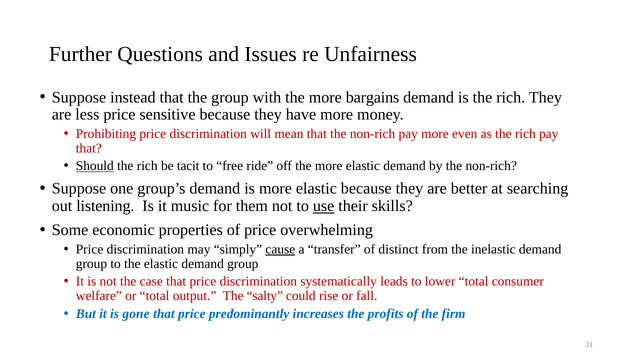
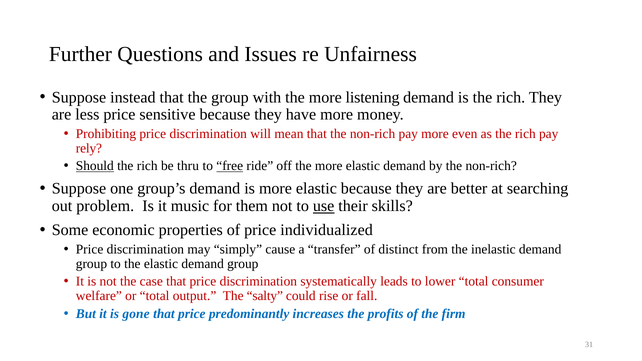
bargains: bargains -> listening
that at (89, 148): that -> rely
tacit: tacit -> thru
free underline: none -> present
listening: listening -> problem
overwhelming: overwhelming -> individualized
cause underline: present -> none
